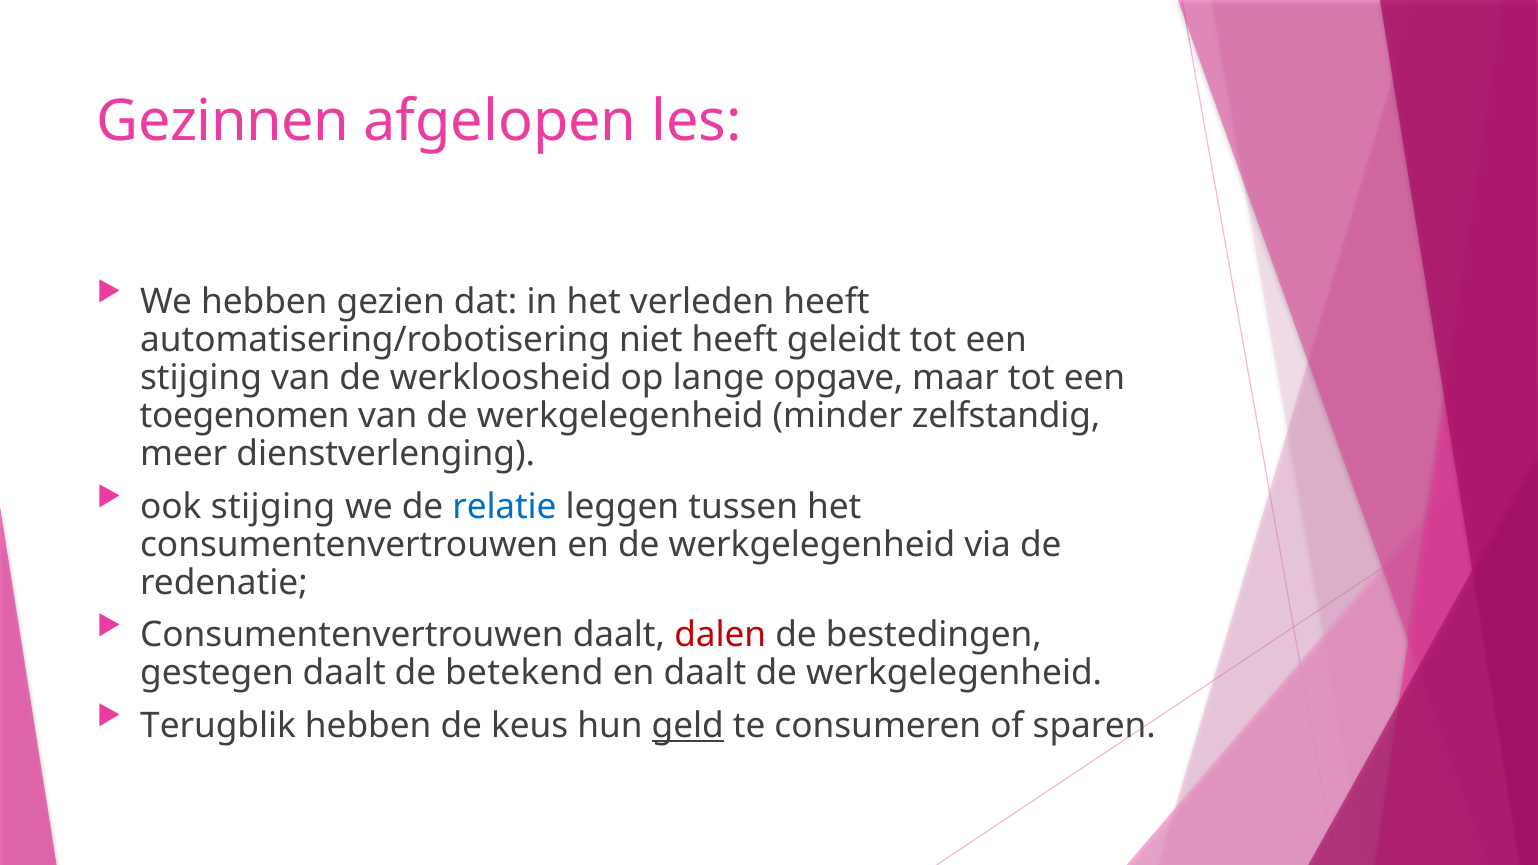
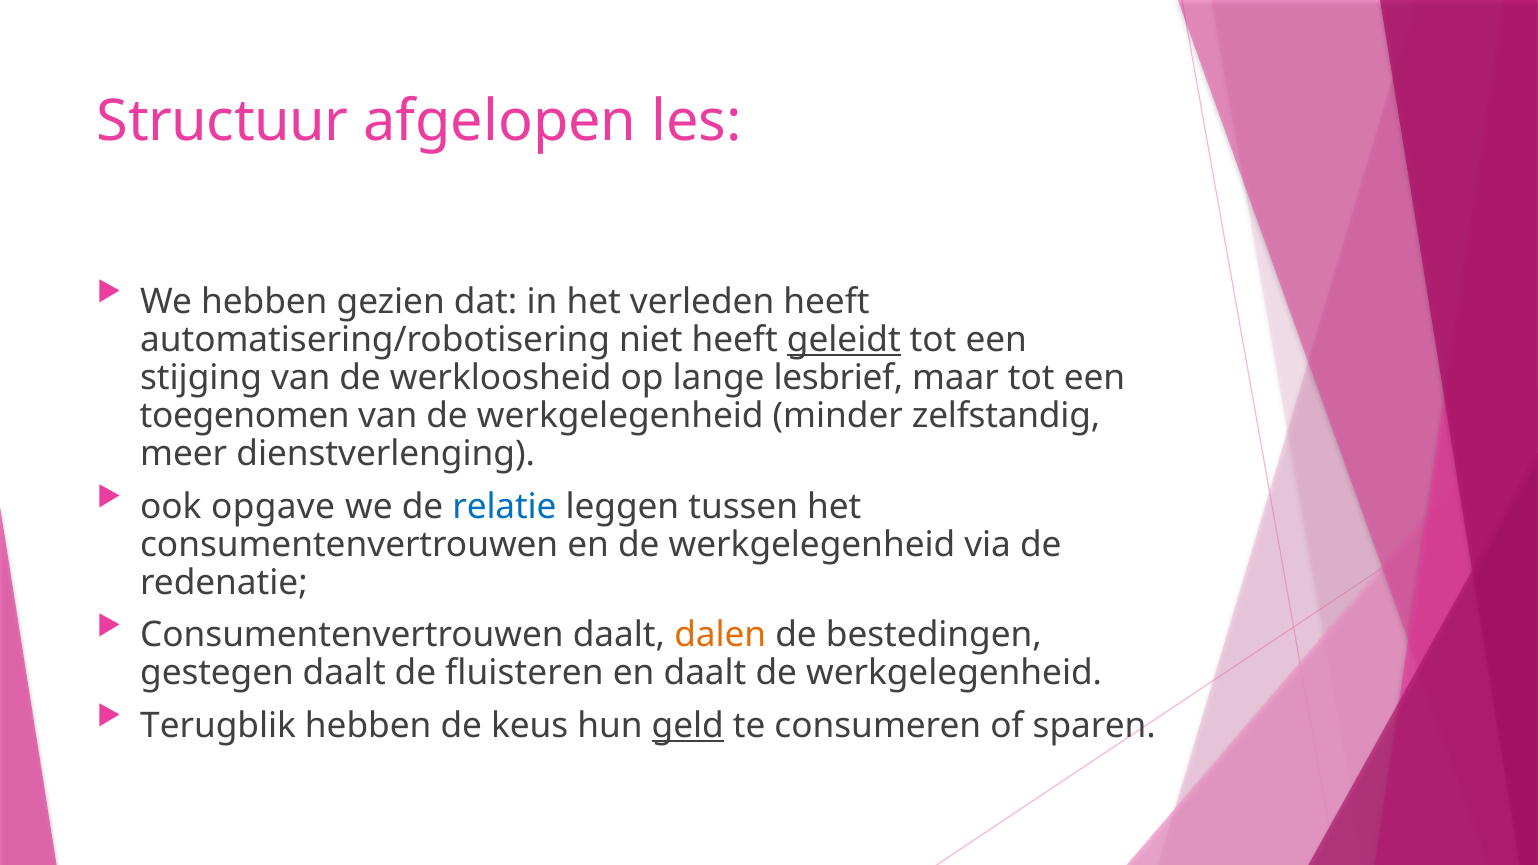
Gezinnen: Gezinnen -> Structuur
geleidt underline: none -> present
opgave: opgave -> lesbrief
ook stijging: stijging -> opgave
dalen colour: red -> orange
betekend: betekend -> fluisteren
